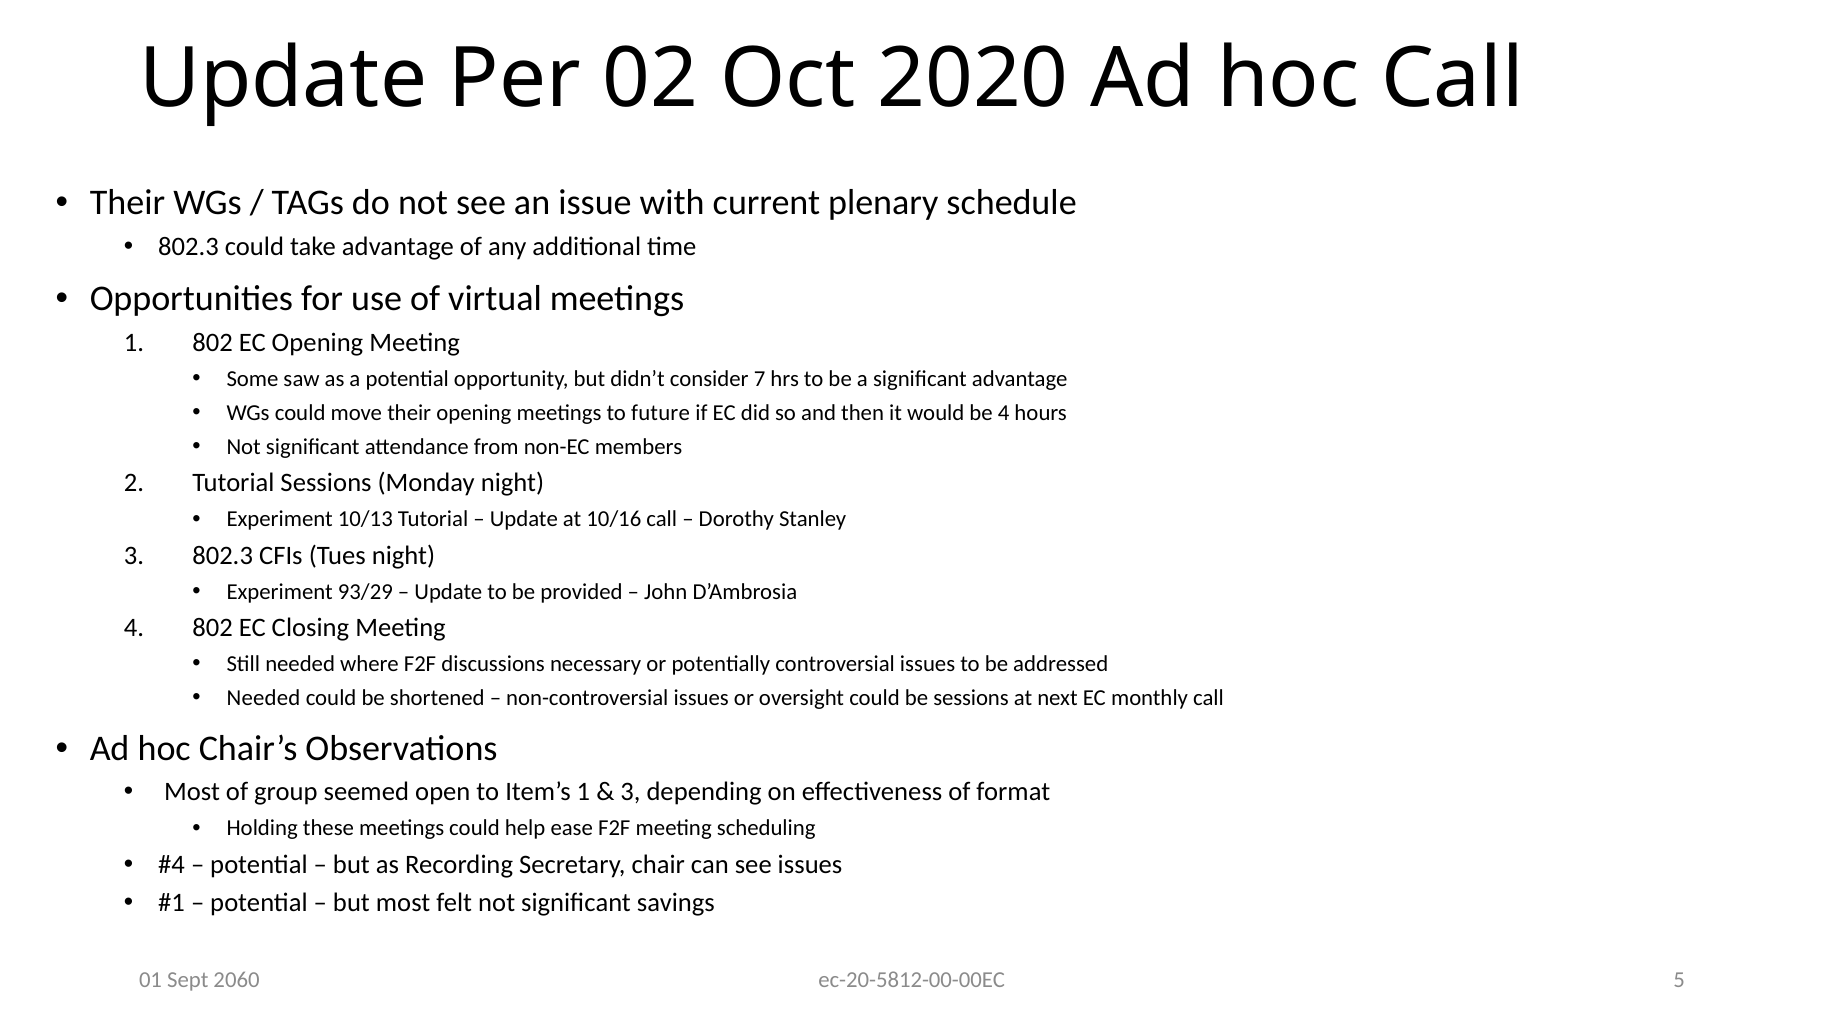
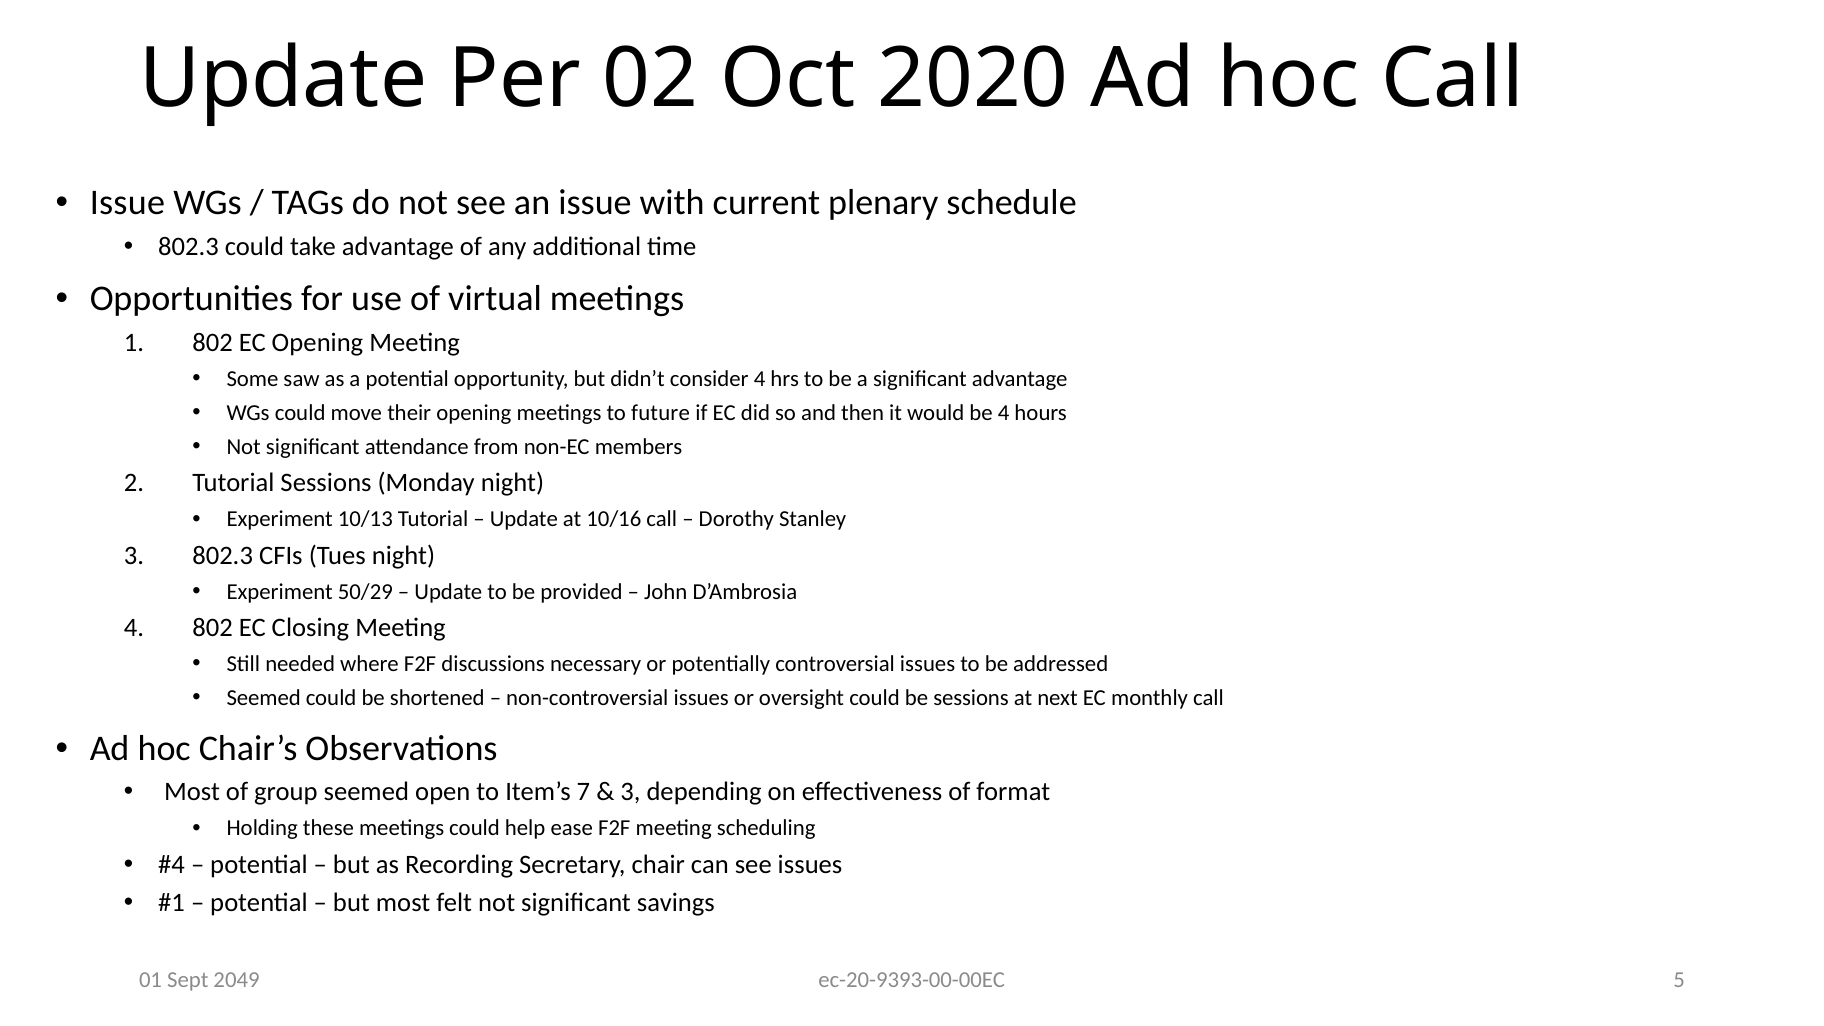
Their at (127, 203): Their -> Issue
consider 7: 7 -> 4
93/29: 93/29 -> 50/29
Needed at (263, 698): Needed -> Seemed
Item’s 1: 1 -> 7
ec-20-5812-00-00EC: ec-20-5812-00-00EC -> ec-20-9393-00-00EC
2060: 2060 -> 2049
